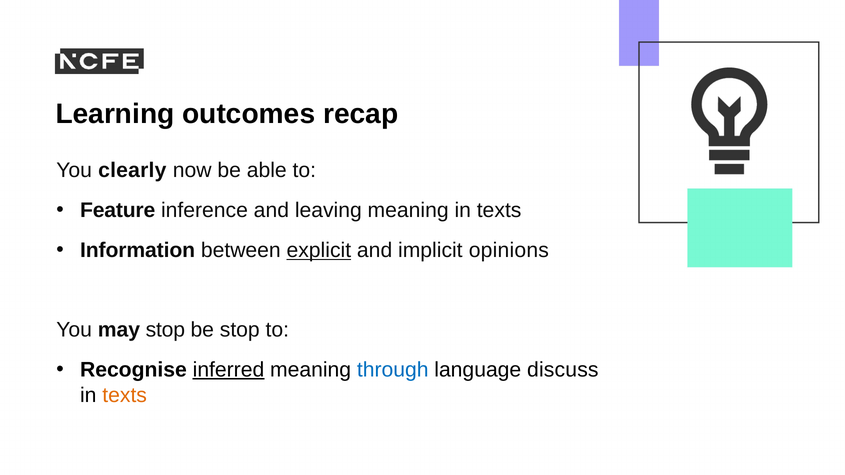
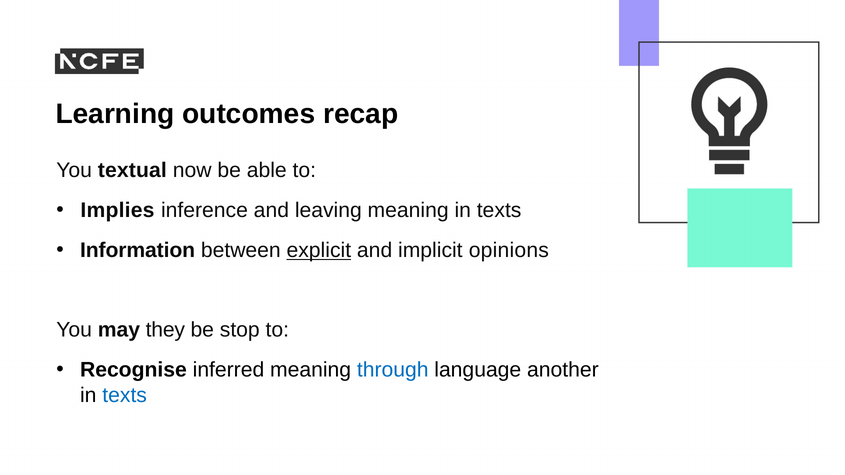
clearly: clearly -> textual
Feature: Feature -> Implies
may stop: stop -> they
inferred underline: present -> none
discuss: discuss -> another
texts at (125, 395) colour: orange -> blue
